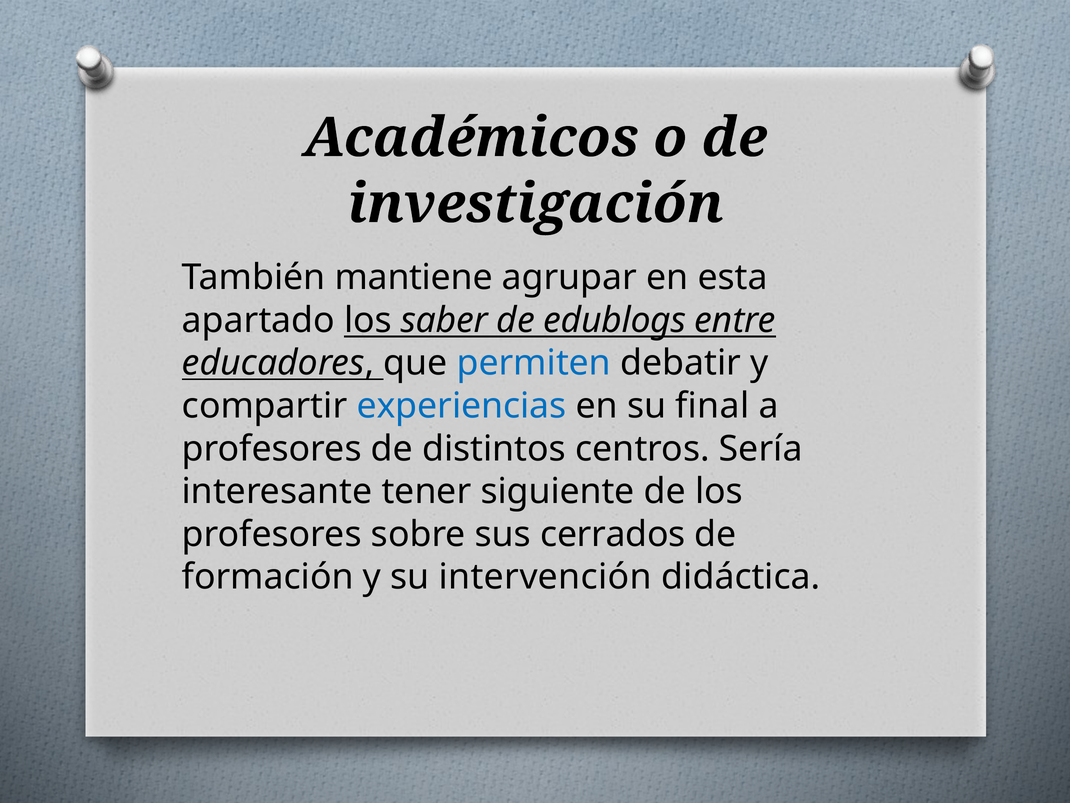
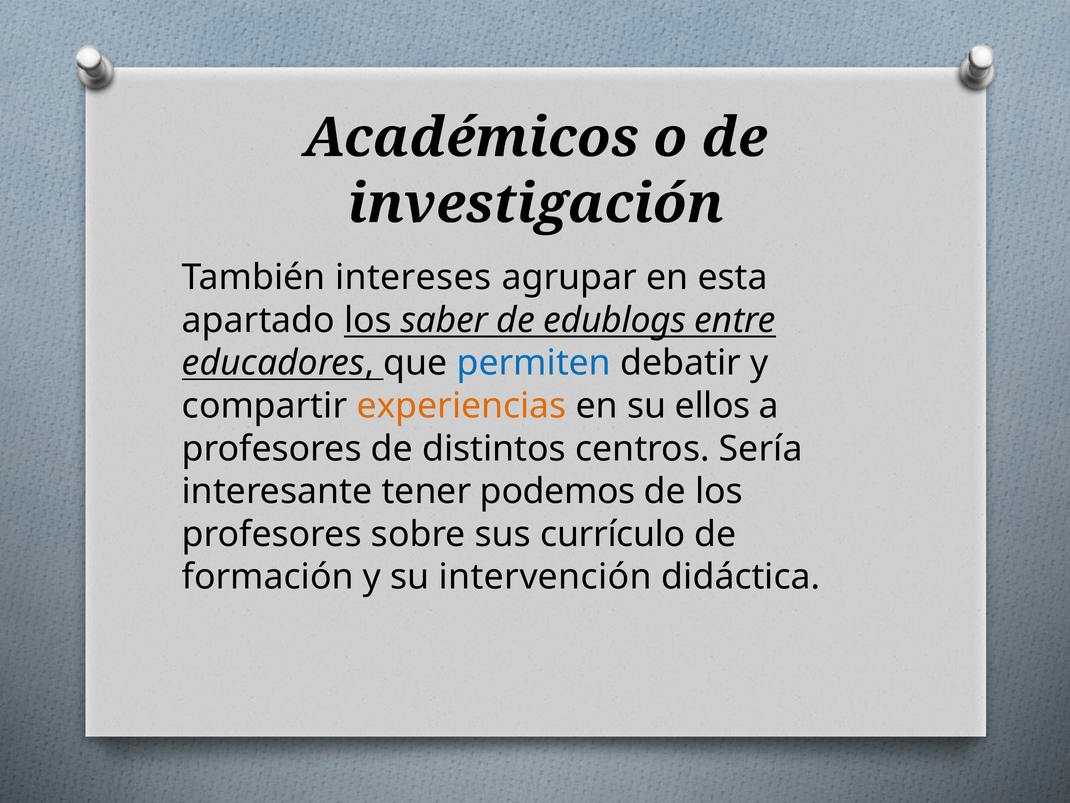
mantiene: mantiene -> intereses
experiencias colour: blue -> orange
final: final -> ellos
siguiente: siguiente -> podemos
cerrados: cerrados -> currículo
